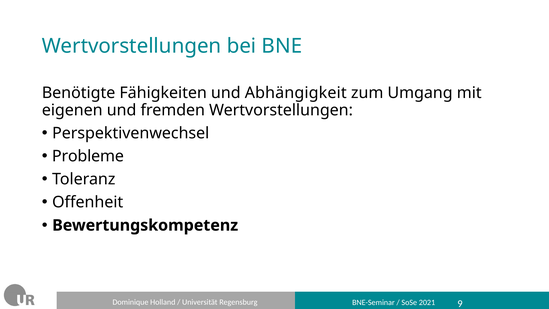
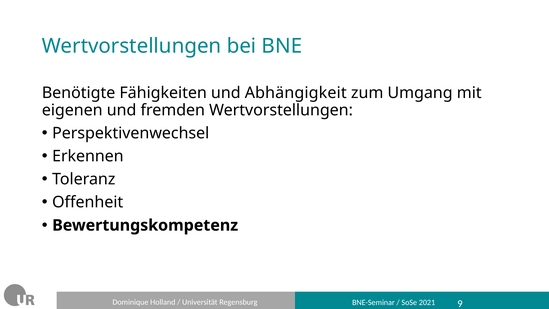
Probleme: Probleme -> Erkennen
